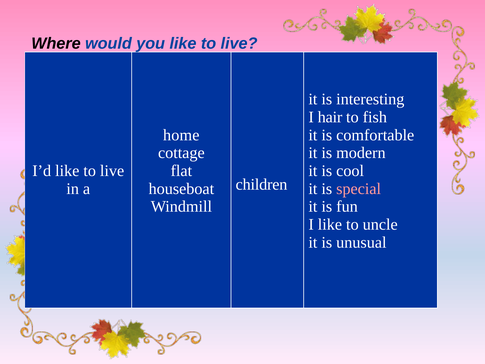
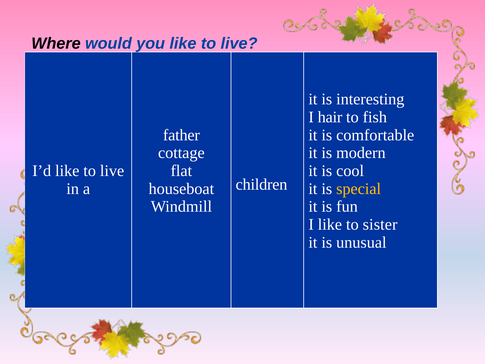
home: home -> father
special colour: pink -> yellow
uncle: uncle -> sister
